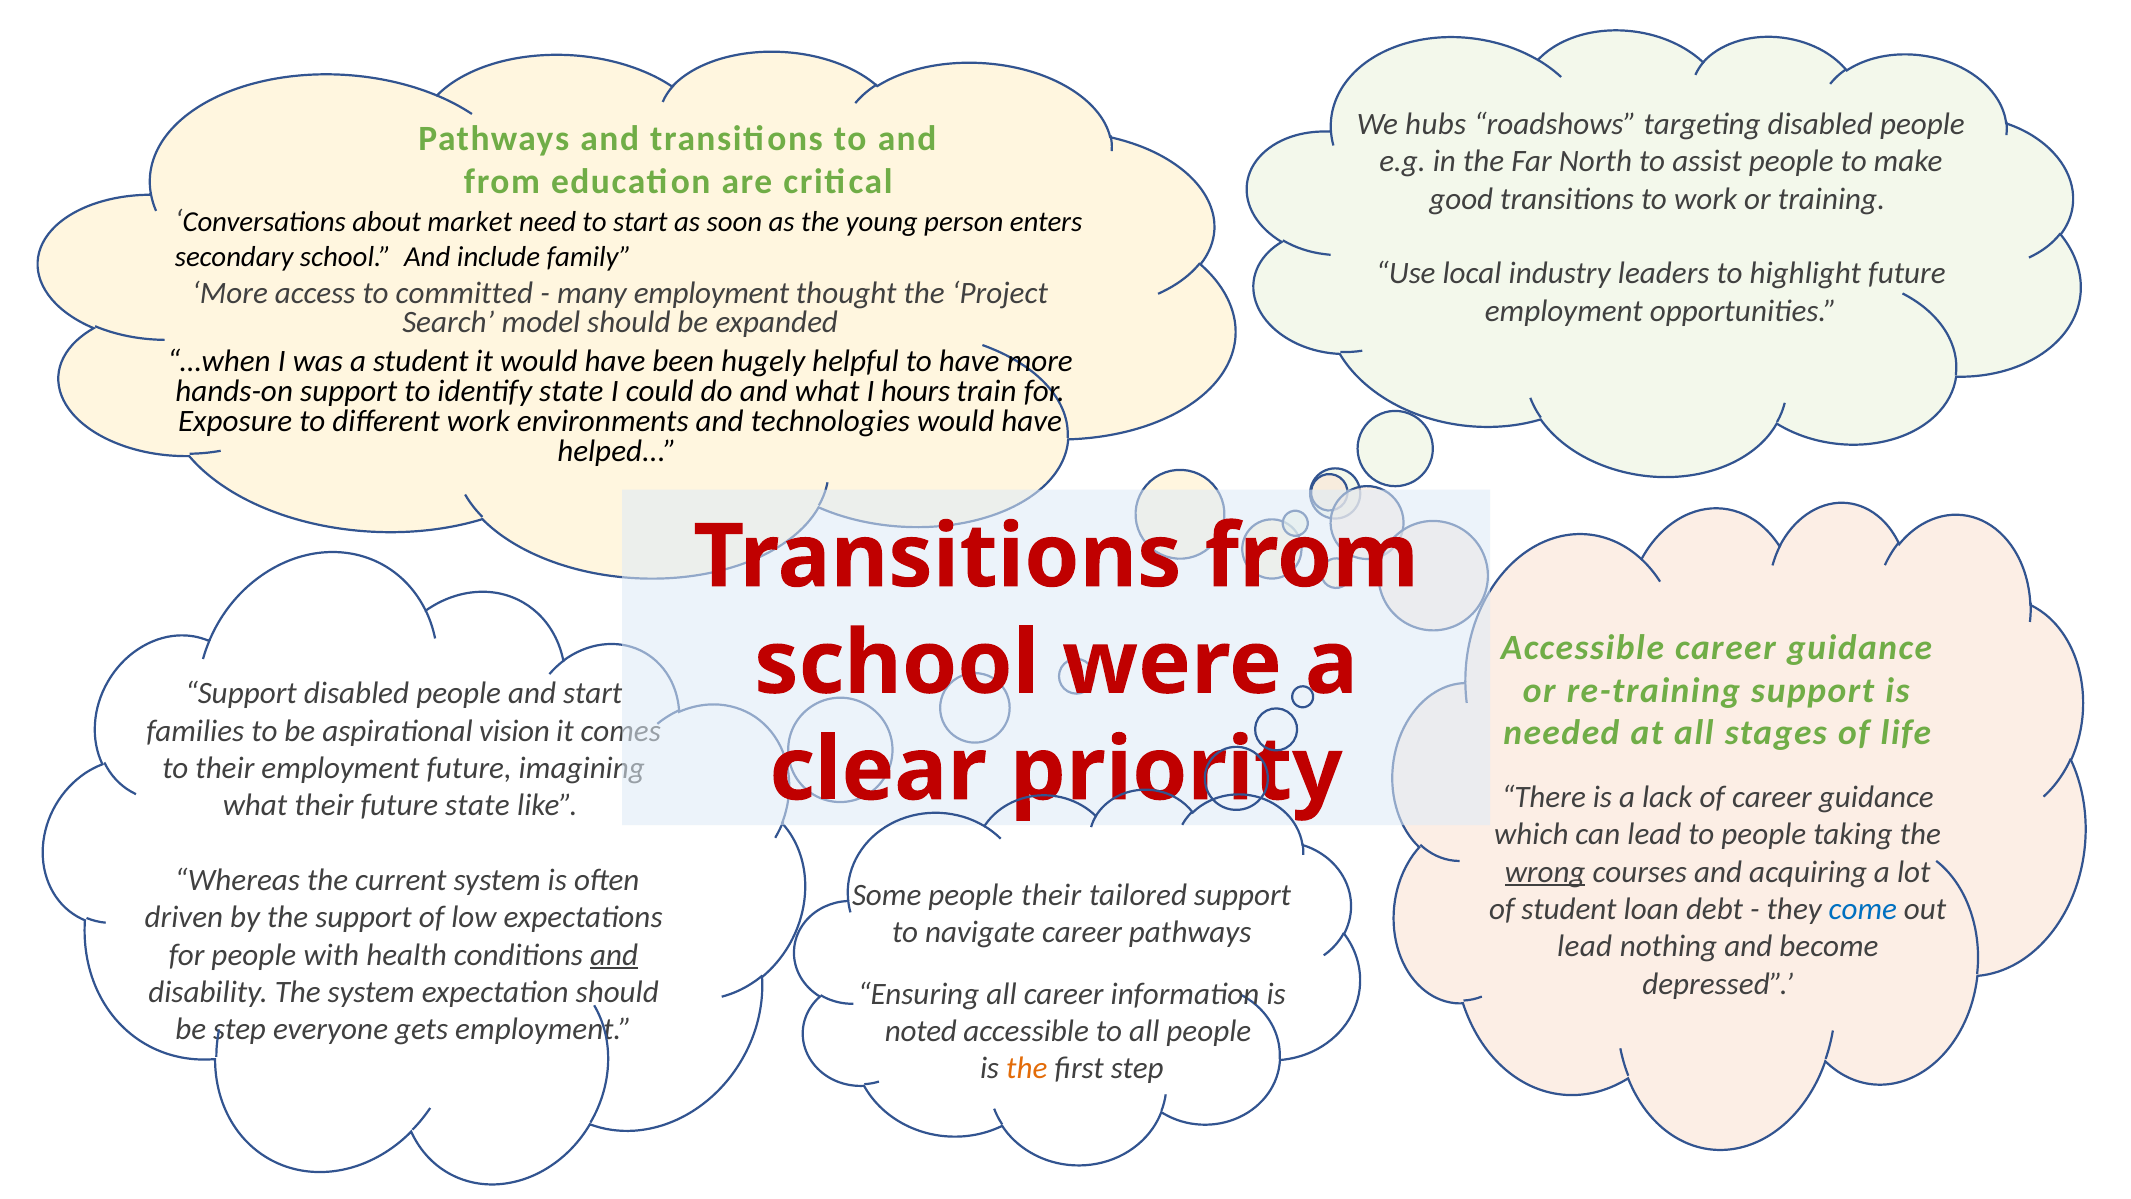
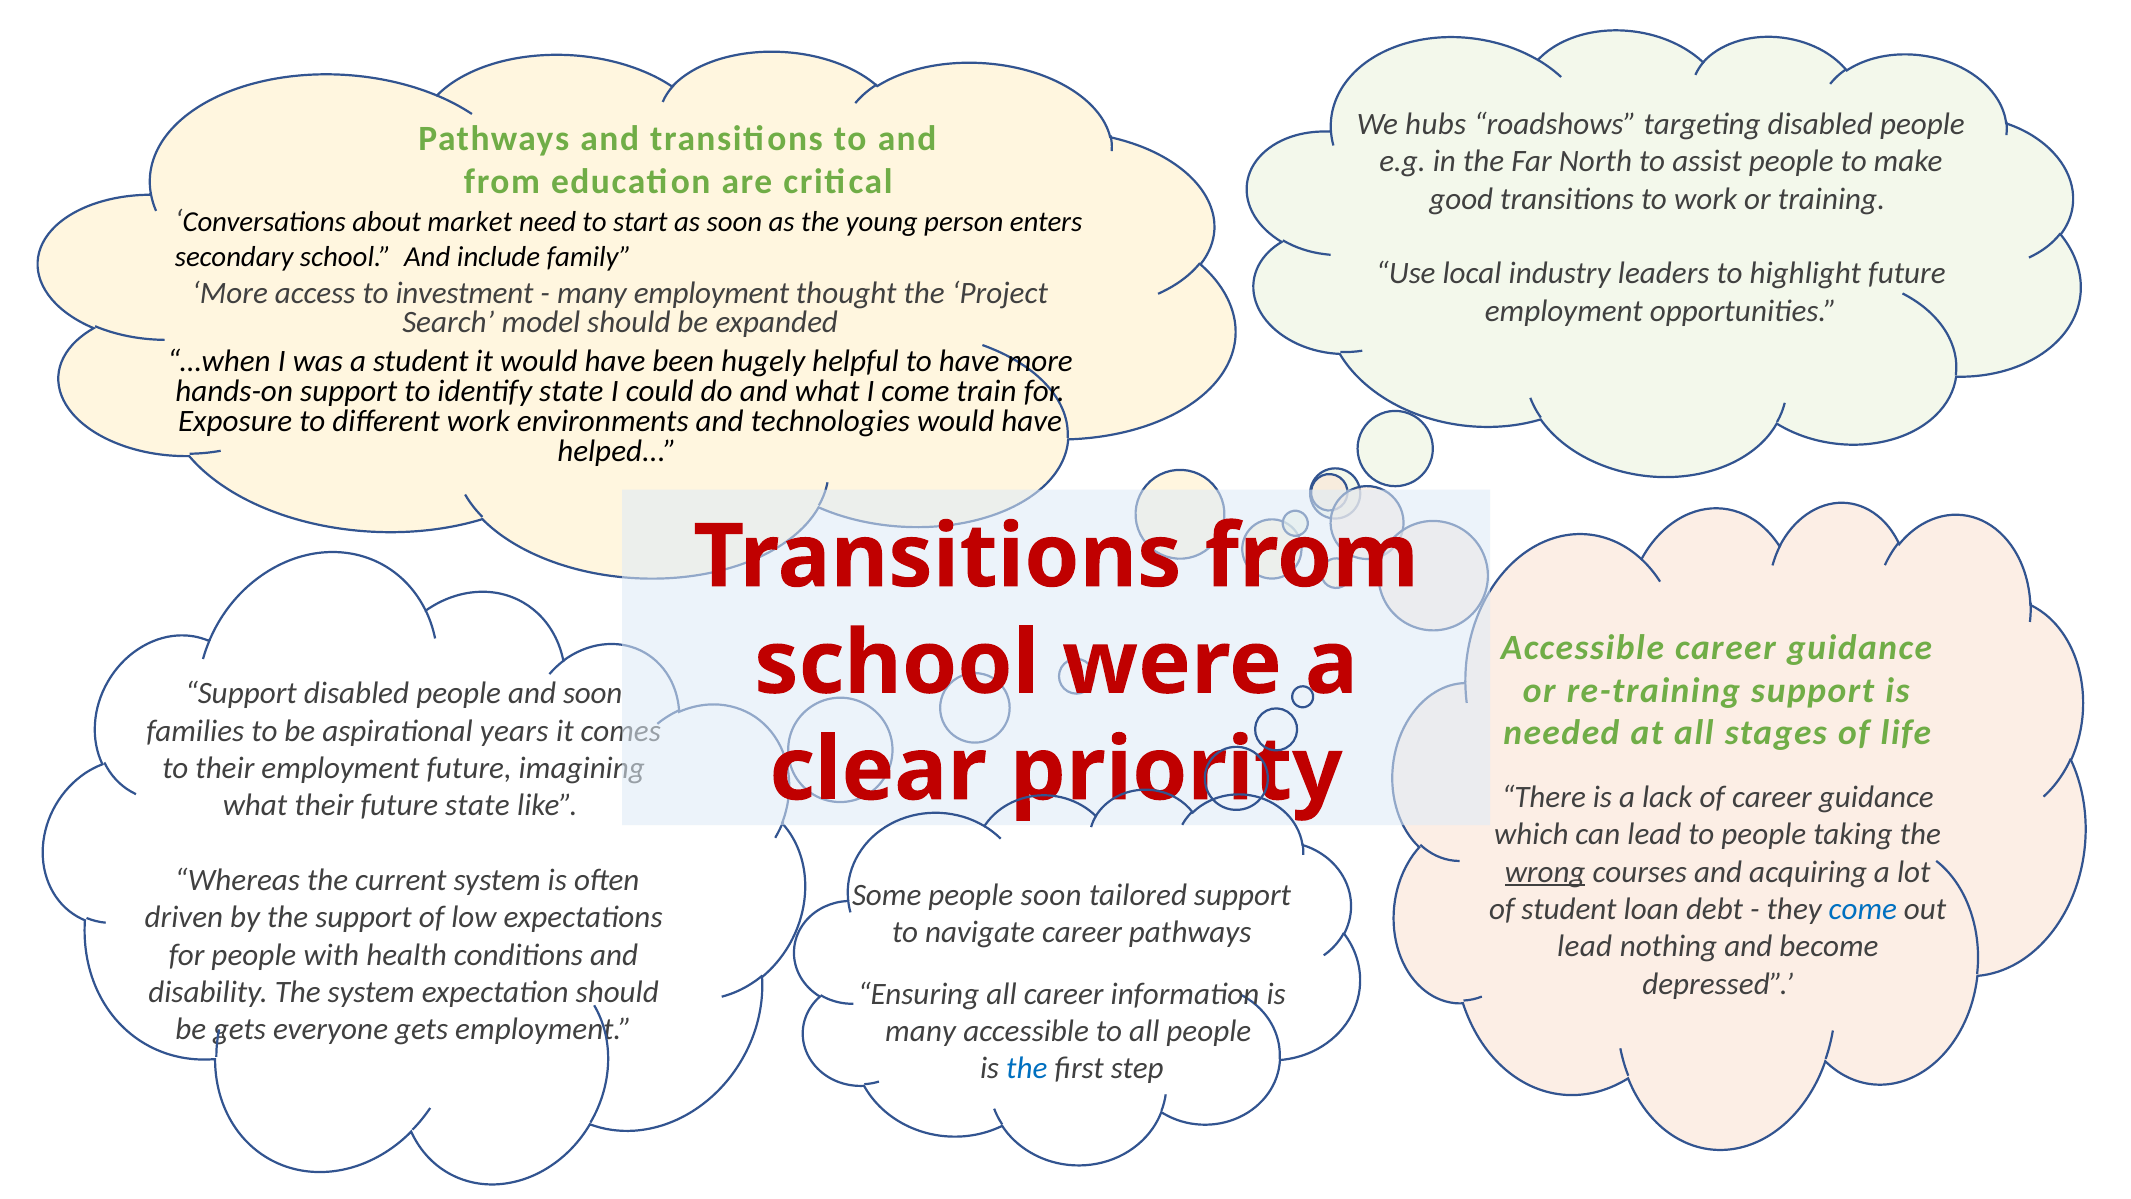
committed: committed -> investment
I hours: hours -> come
and start: start -> soon
vision: vision -> years
people their: their -> soon
and at (614, 955) underline: present -> none
be step: step -> gets
noted at (921, 1031): noted -> many
the at (1027, 1068) colour: orange -> blue
